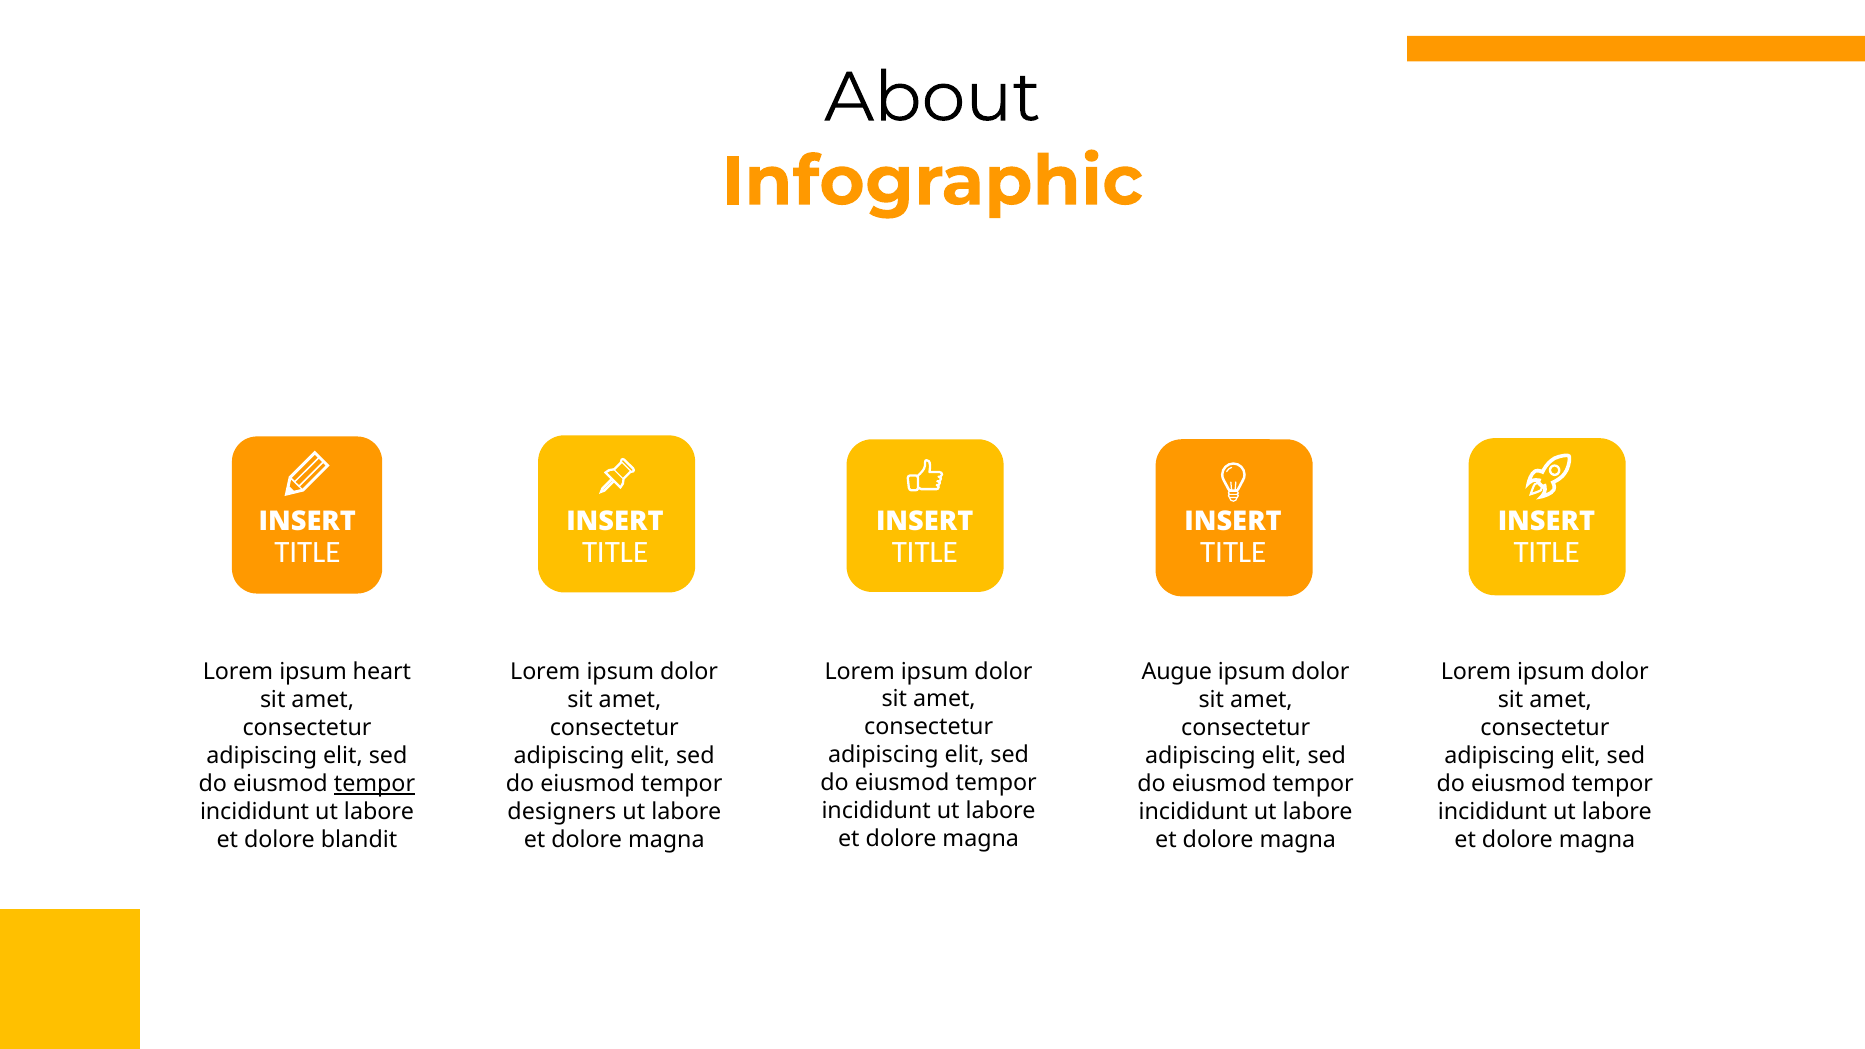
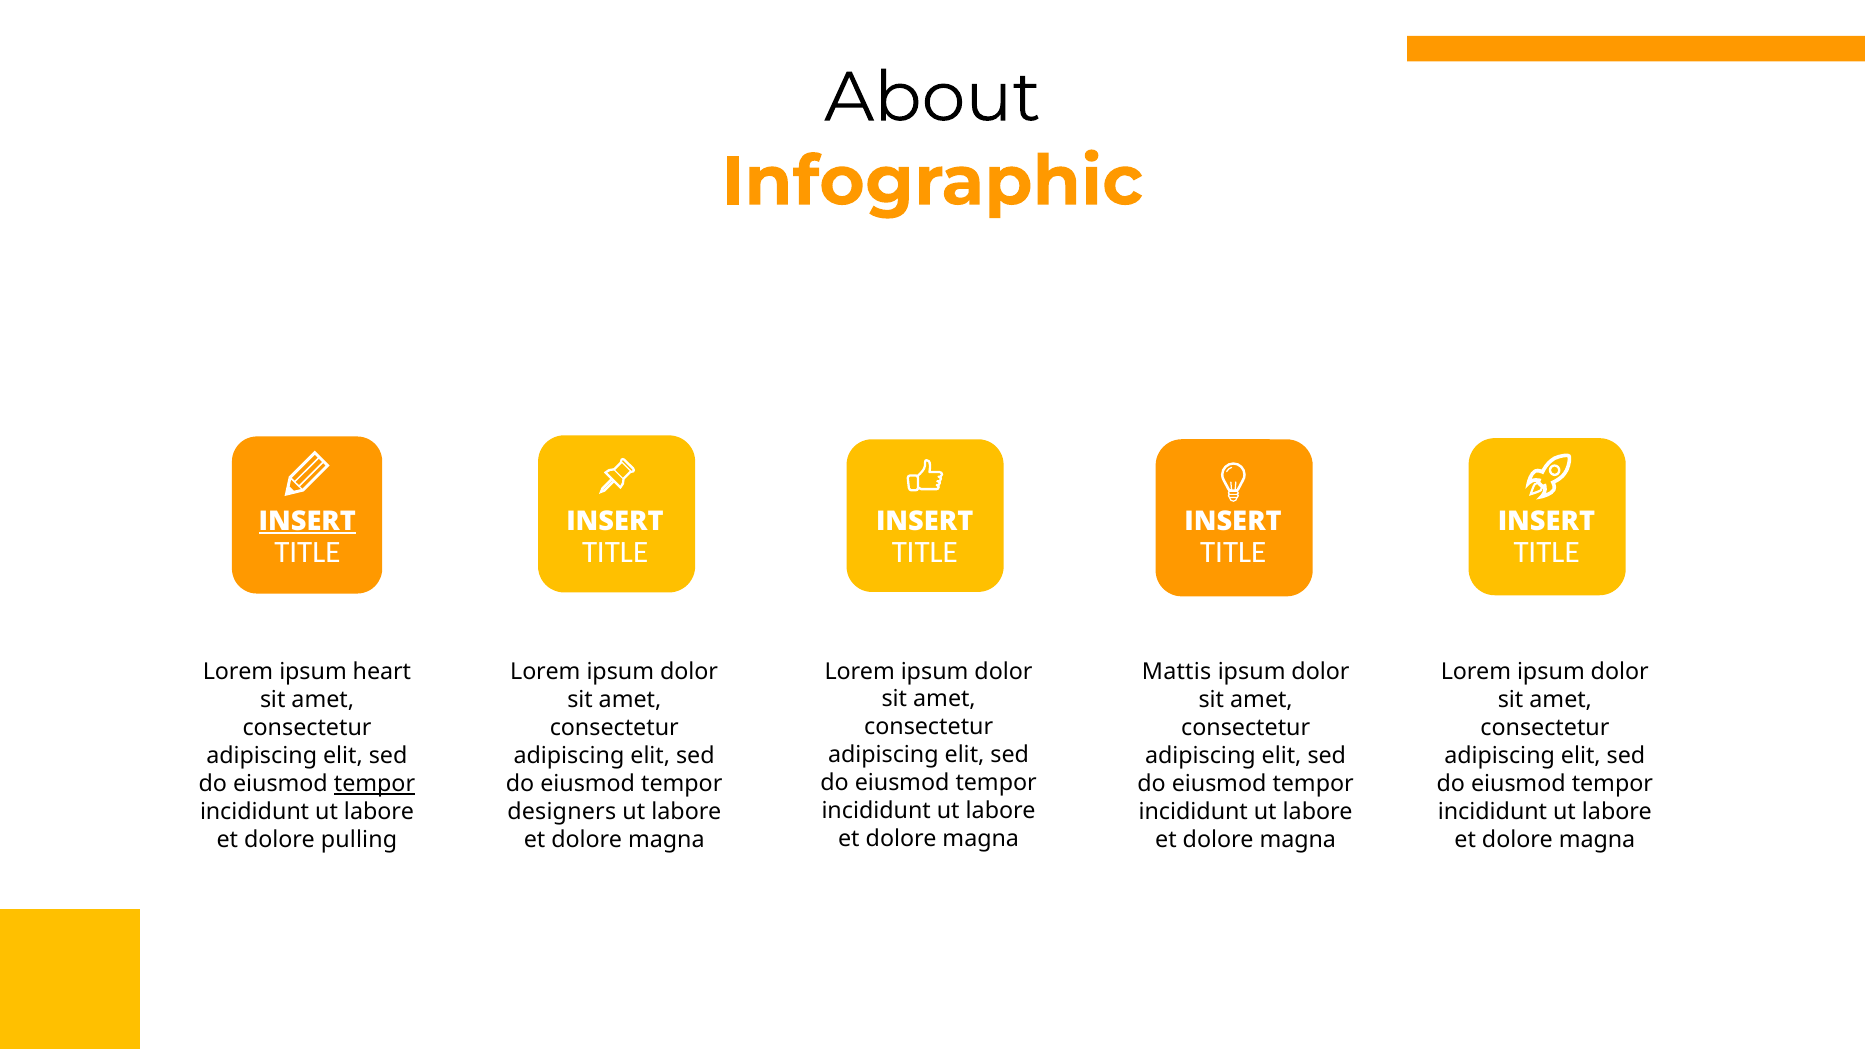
INSERT at (307, 521) underline: none -> present
Augue: Augue -> Mattis
blandit: blandit -> pulling
